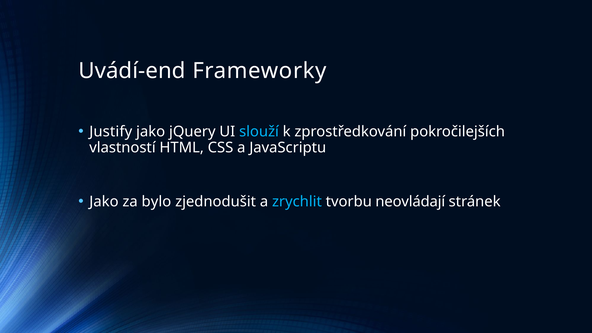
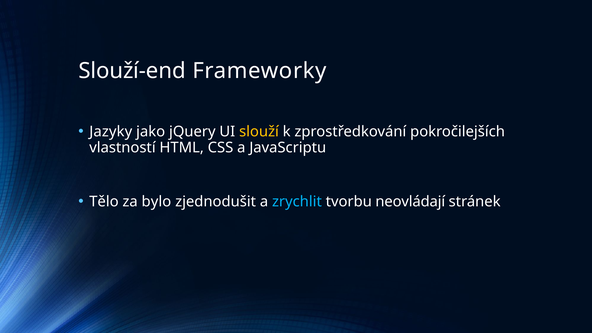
Uvádí-end: Uvádí-end -> Slouží-end
Justify: Justify -> Jazyky
slouží colour: light blue -> yellow
Jako at (104, 202): Jako -> Tělo
